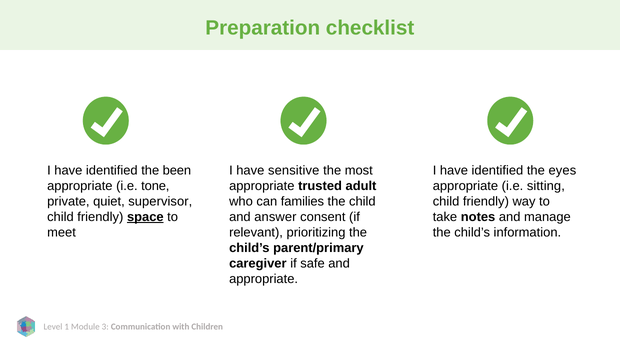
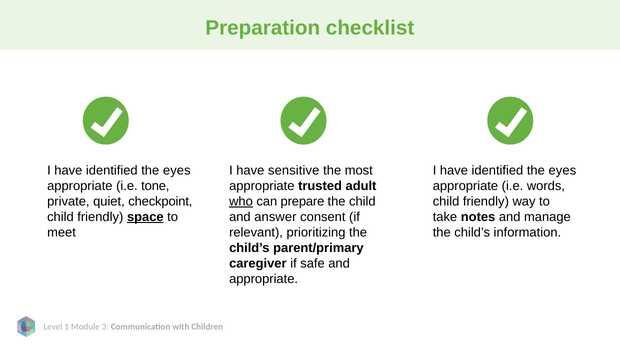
been at (177, 171): been -> eyes
sitting: sitting -> words
supervisor: supervisor -> checkpoint
who underline: none -> present
families: families -> prepare
